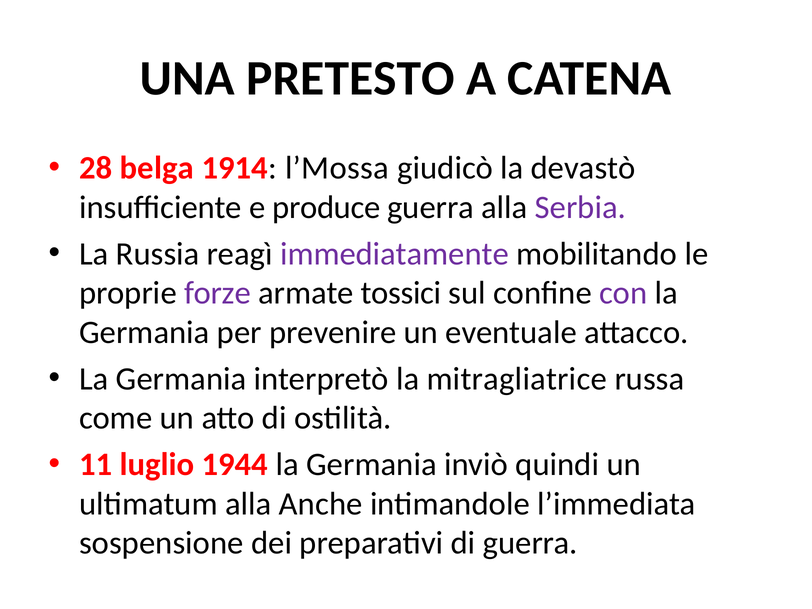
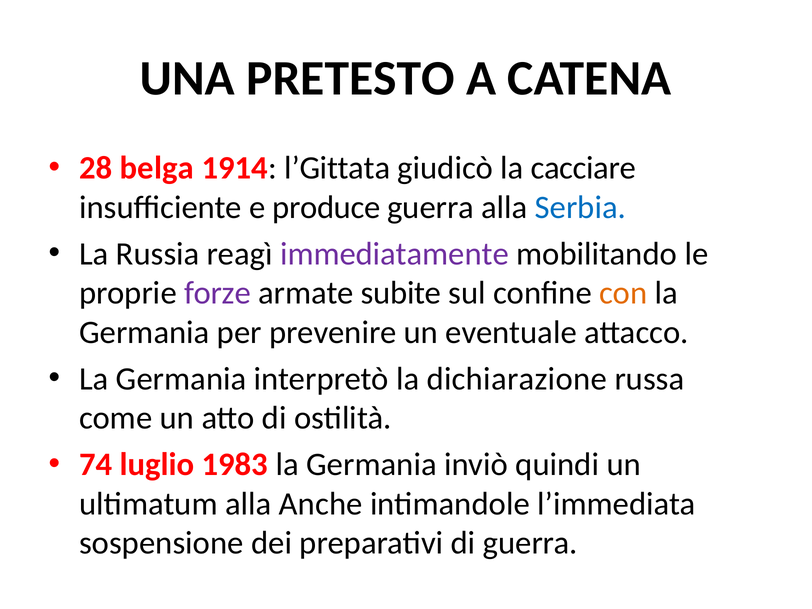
l’Mossa: l’Mossa -> l’Gittata
devastò: devastò -> cacciare
Serbia colour: purple -> blue
tossici: tossici -> subite
con colour: purple -> orange
mitragliatrice: mitragliatrice -> dichiarazione
11: 11 -> 74
1944: 1944 -> 1983
